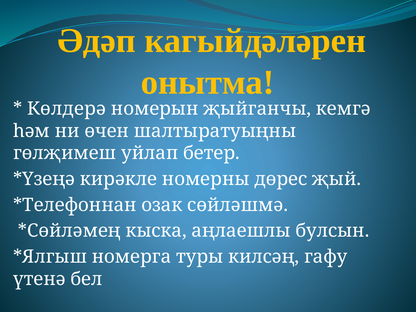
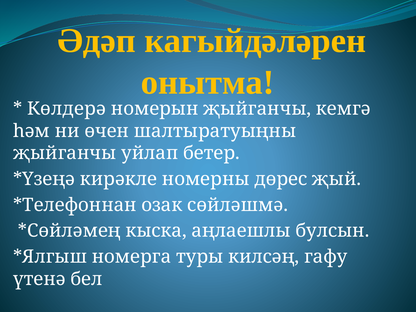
гөлҗимеш at (65, 153): гөлҗимеш -> җыйганчы
